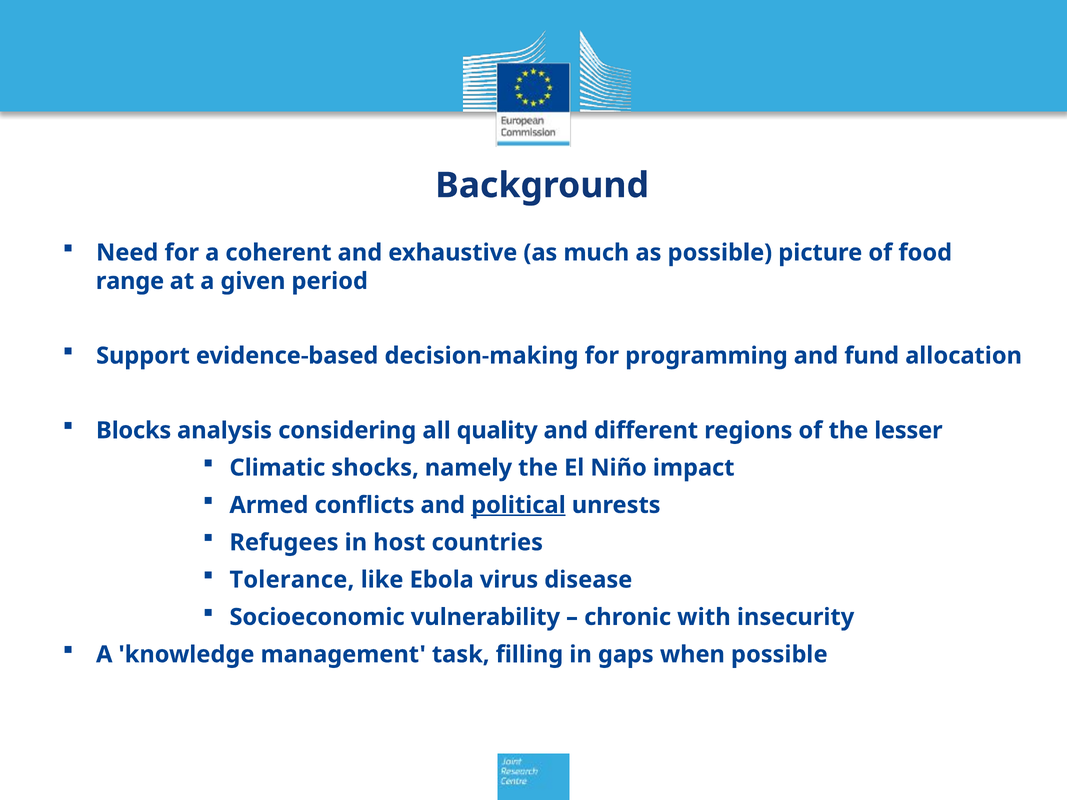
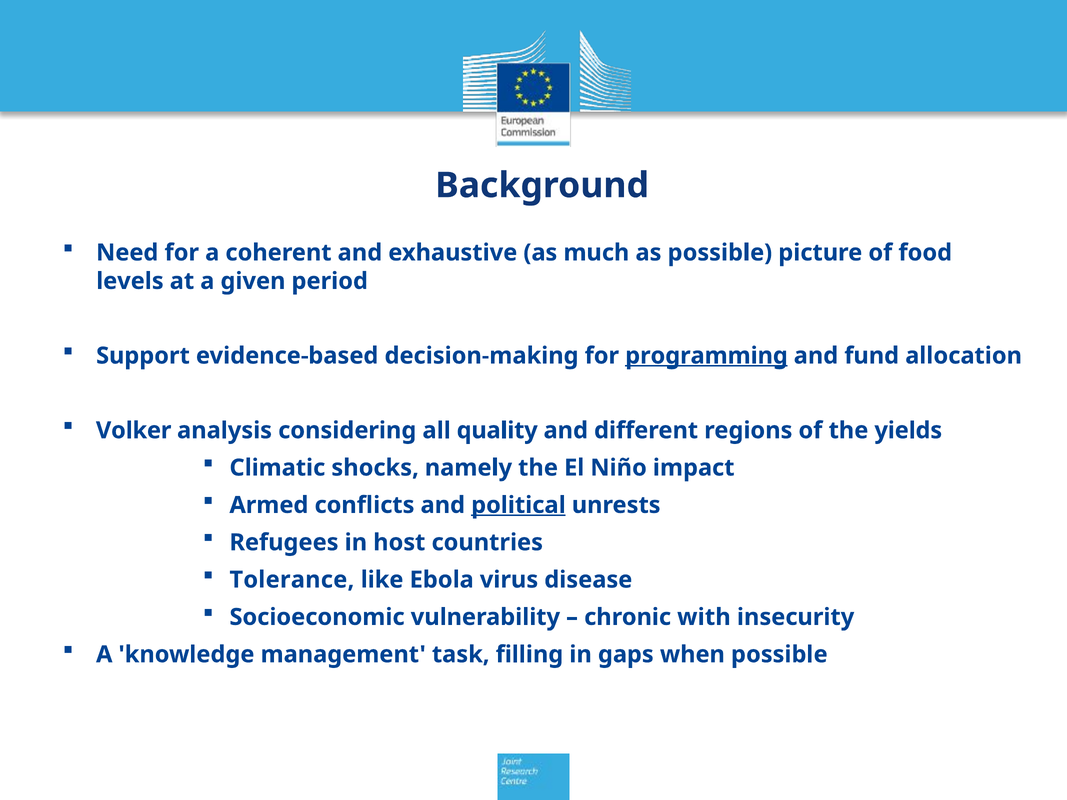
range: range -> levels
programming underline: none -> present
Blocks: Blocks -> Volker
lesser: lesser -> yields
